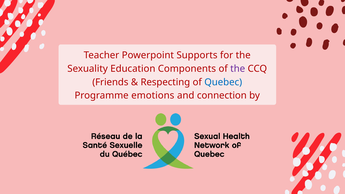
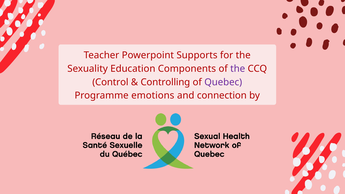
Friends: Friends -> Control
Respecting: Respecting -> Controlling
Quebec colour: blue -> purple
